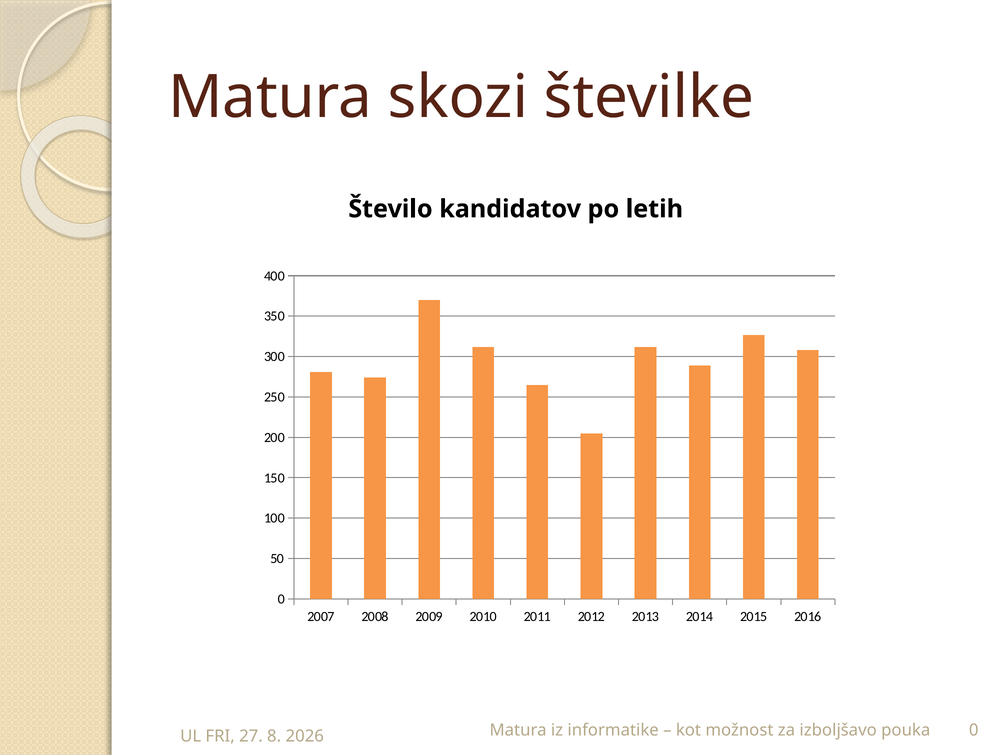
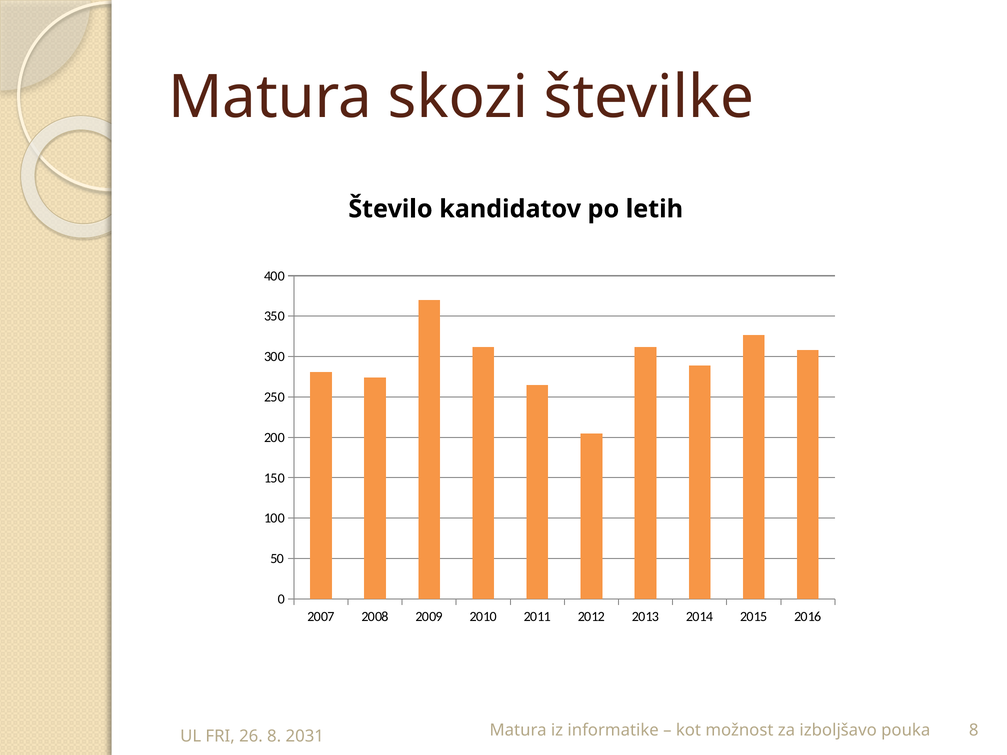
pouka 0: 0 -> 8
27: 27 -> 26
2026: 2026 -> 2031
